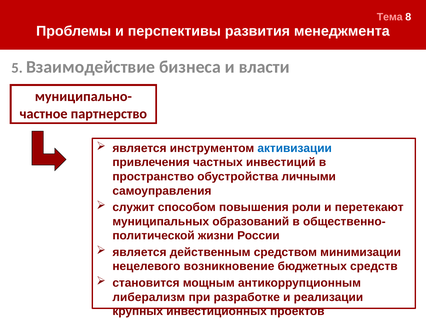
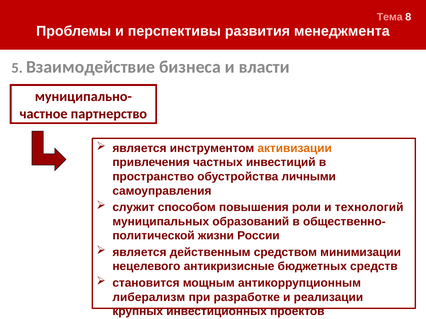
активизации colour: blue -> orange
перетекают: перетекают -> технологий
возникновение: возникновение -> антикризисные
